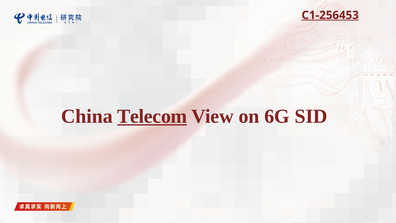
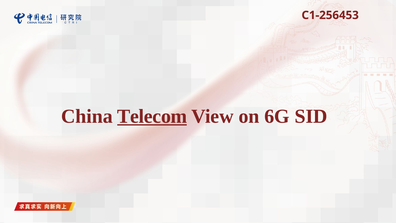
C1-256453 underline: present -> none
